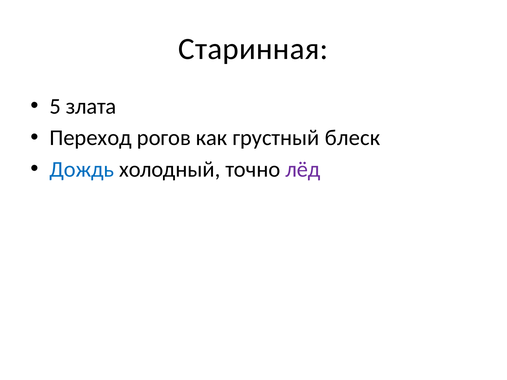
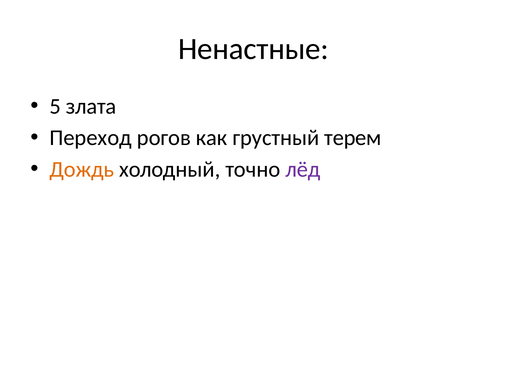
Старинная: Старинная -> Ненастные
блеск: блеск -> терем
Дождь colour: blue -> orange
